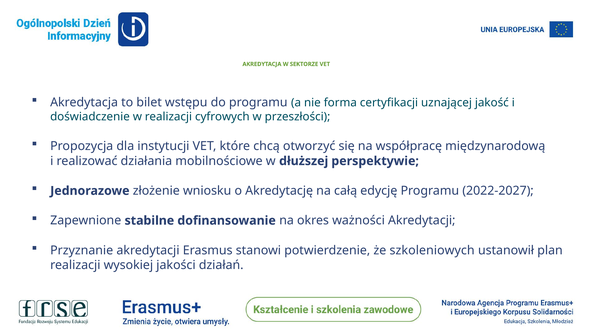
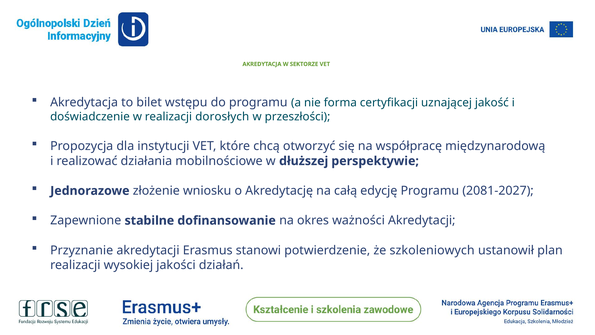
cyfrowych: cyfrowych -> dorosłych
2022-2027: 2022-2027 -> 2081-2027
